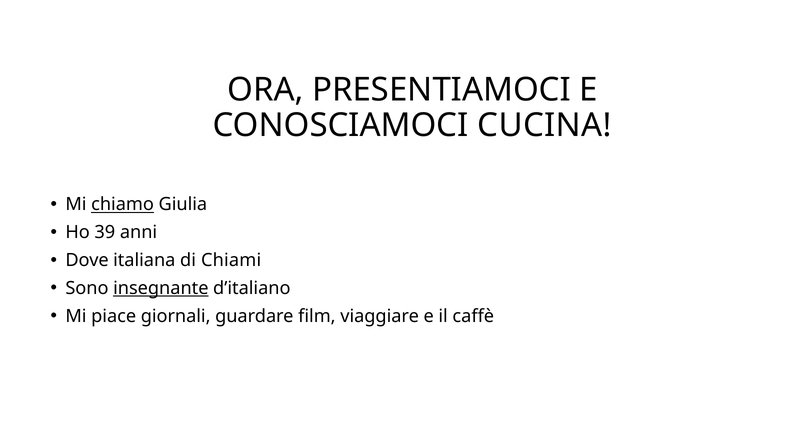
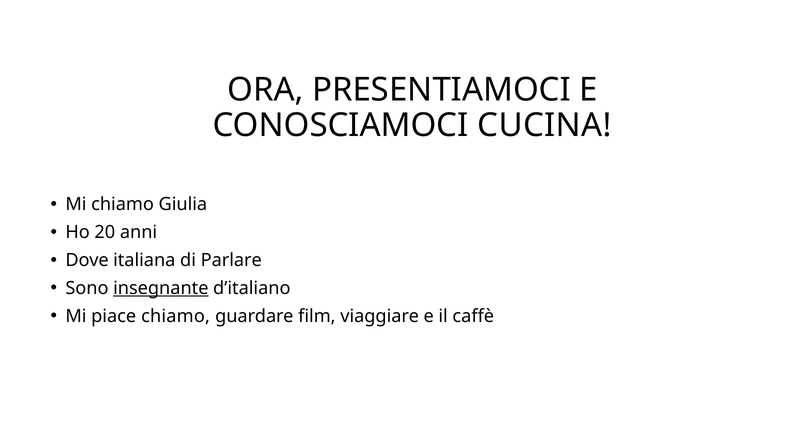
chiamo at (123, 205) underline: present -> none
39: 39 -> 20
Chiami: Chiami -> Parlare
piace giornali: giornali -> chiamo
